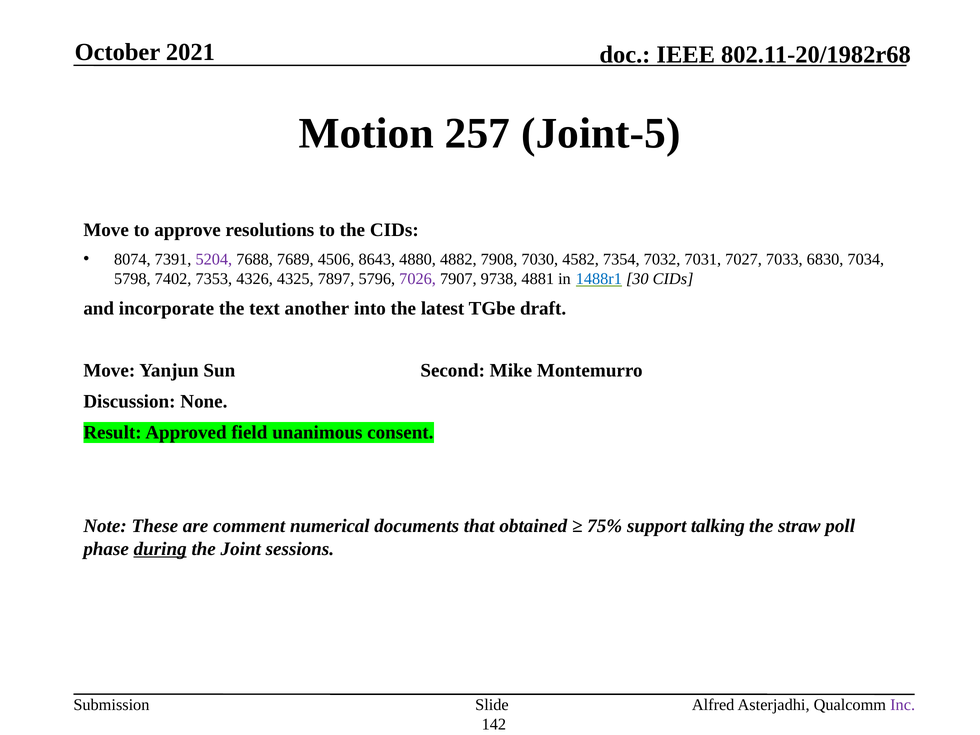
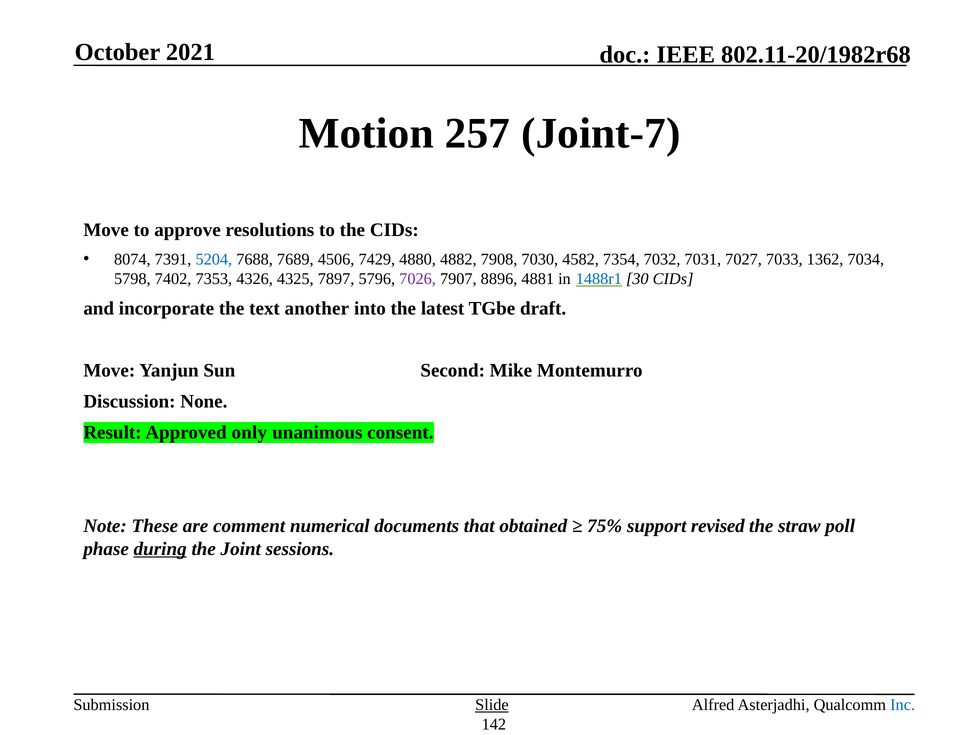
Joint-5: Joint-5 -> Joint-7
5204 colour: purple -> blue
8643: 8643 -> 7429
6830: 6830 -> 1362
9738: 9738 -> 8896
field: field -> only
talking: talking -> revised
Slide underline: none -> present
Inc colour: purple -> blue
